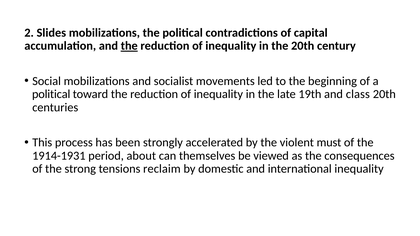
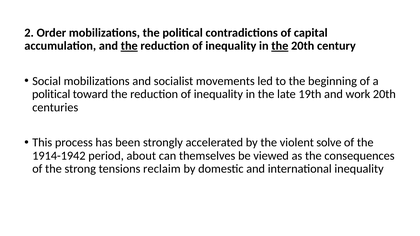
Slides: Slides -> Order
the at (280, 46) underline: none -> present
class: class -> work
must: must -> solve
1914-1931: 1914-1931 -> 1914-1942
